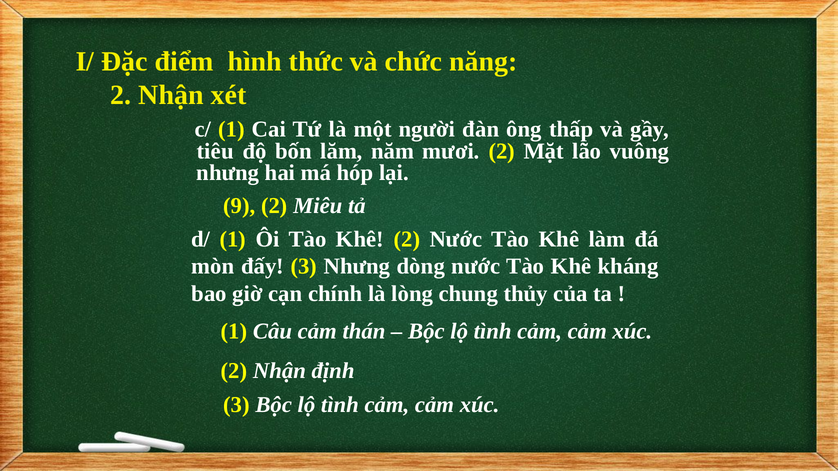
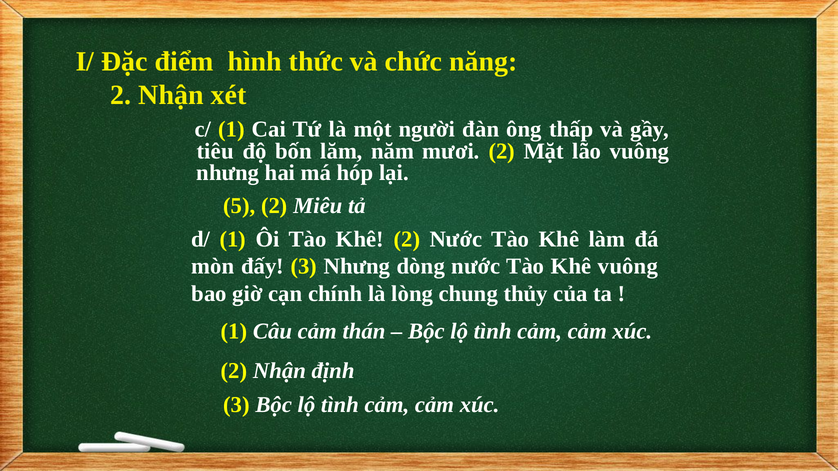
9: 9 -> 5
Khê kháng: kháng -> vuông
